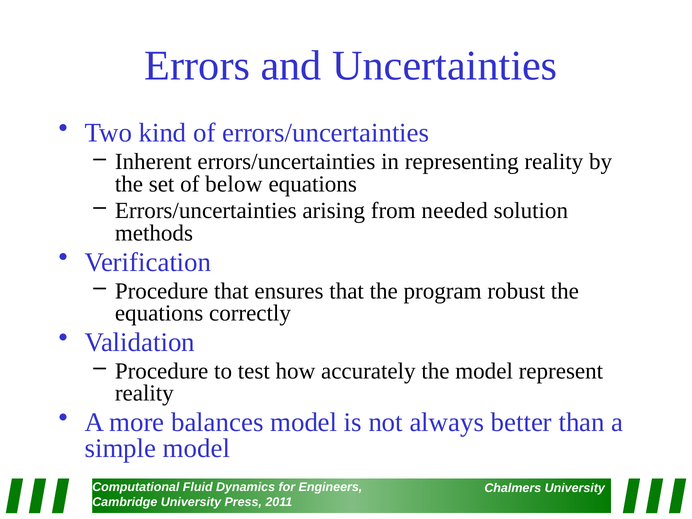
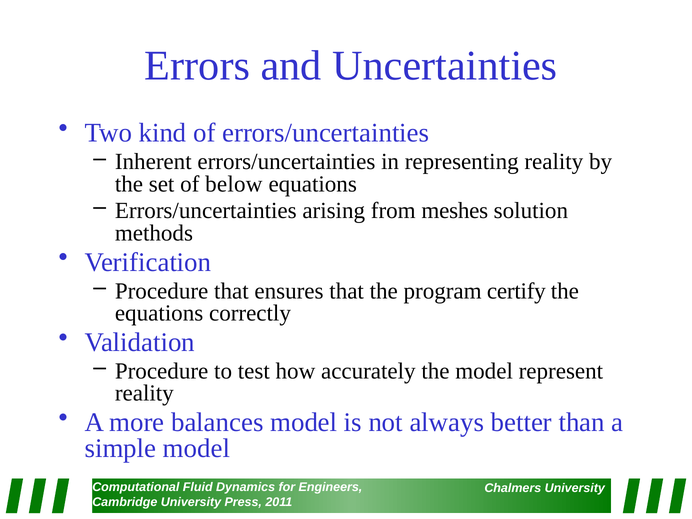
needed: needed -> meshes
robust: robust -> certify
